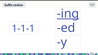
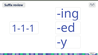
ing underline: present -> none
